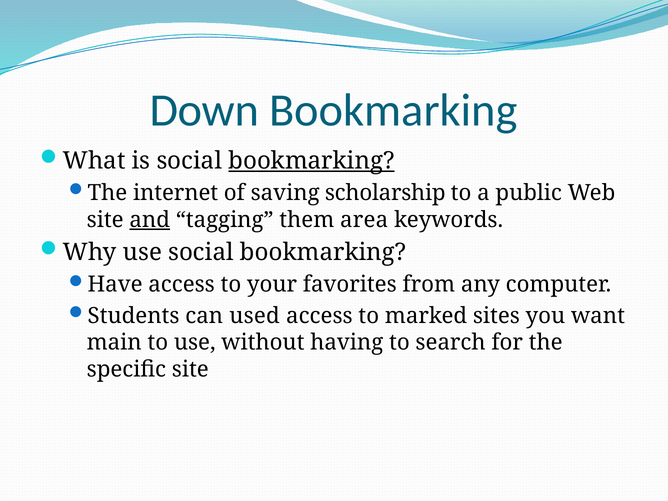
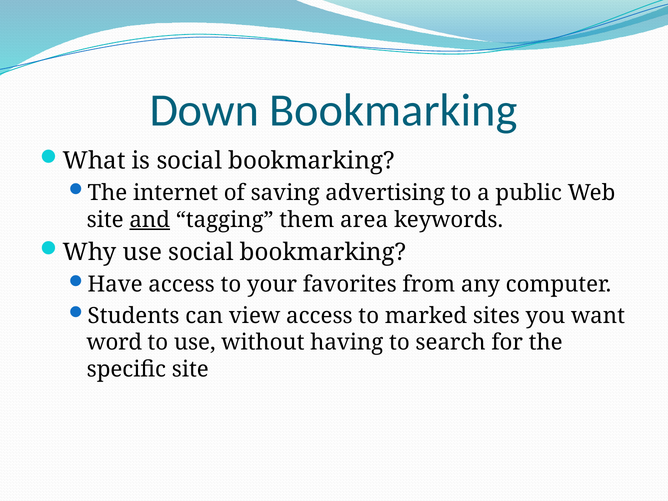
bookmarking at (311, 161) underline: present -> none
scholarship: scholarship -> advertising
used: used -> view
main: main -> word
